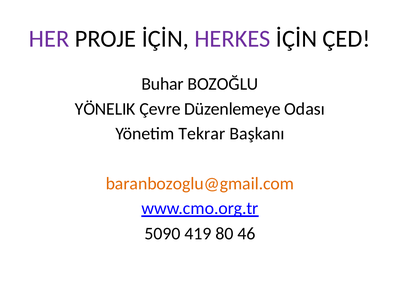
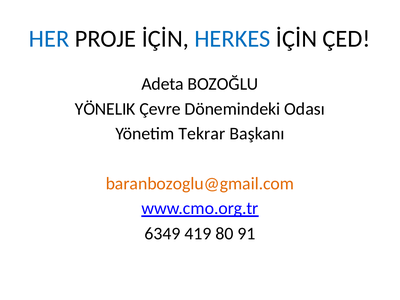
HER colour: purple -> blue
HERKES colour: purple -> blue
Buhar: Buhar -> Adeta
Düzenlemeye: Düzenlemeye -> Dönemindeki
5090: 5090 -> 6349
46: 46 -> 91
